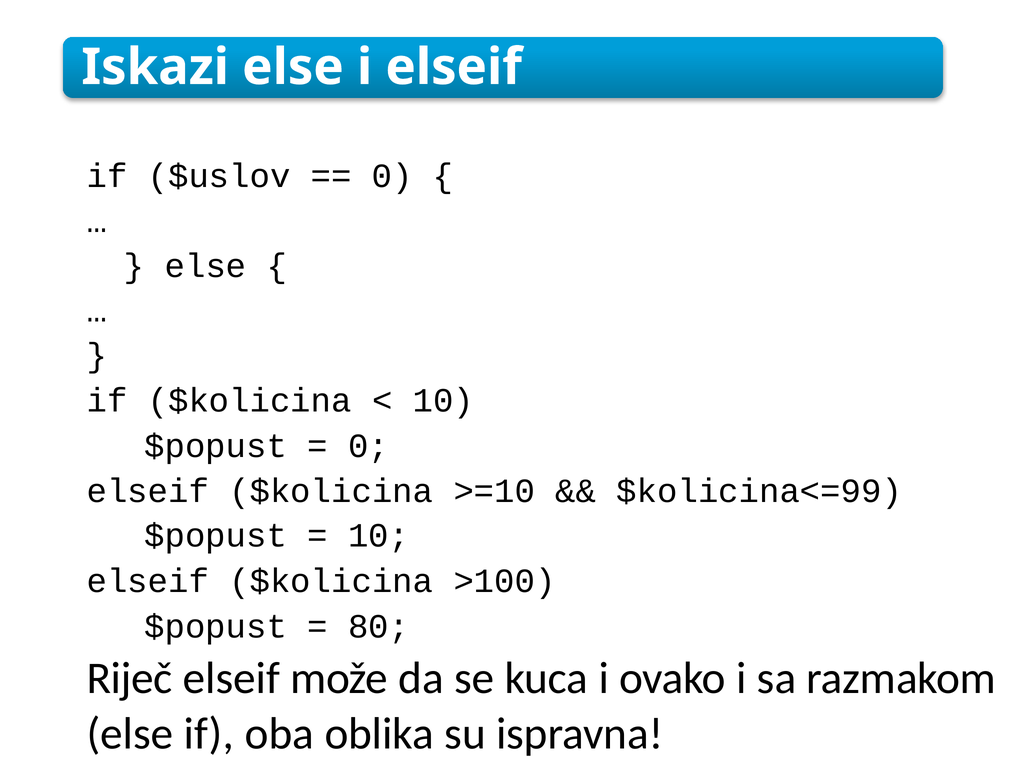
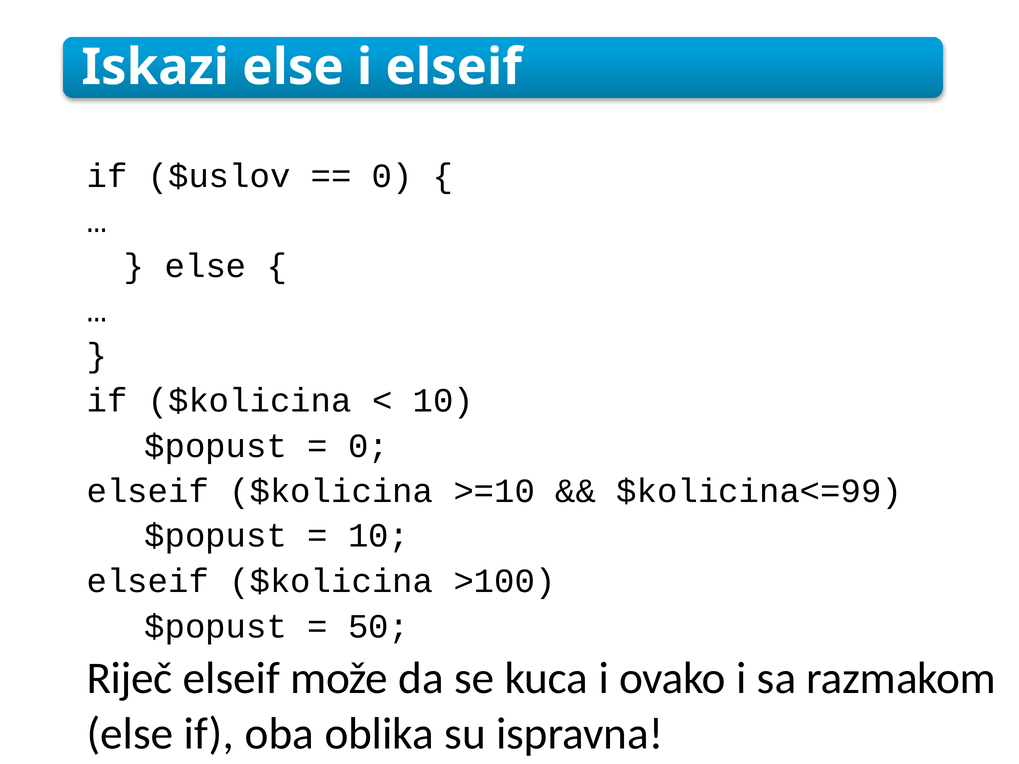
80: 80 -> 50
